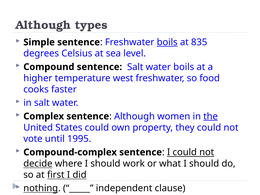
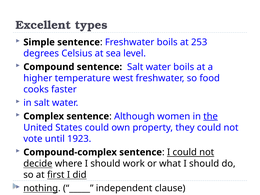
Although at (43, 25): Although -> Excellent
boils at (167, 42) underline: present -> none
835: 835 -> 253
1995: 1995 -> 1923
